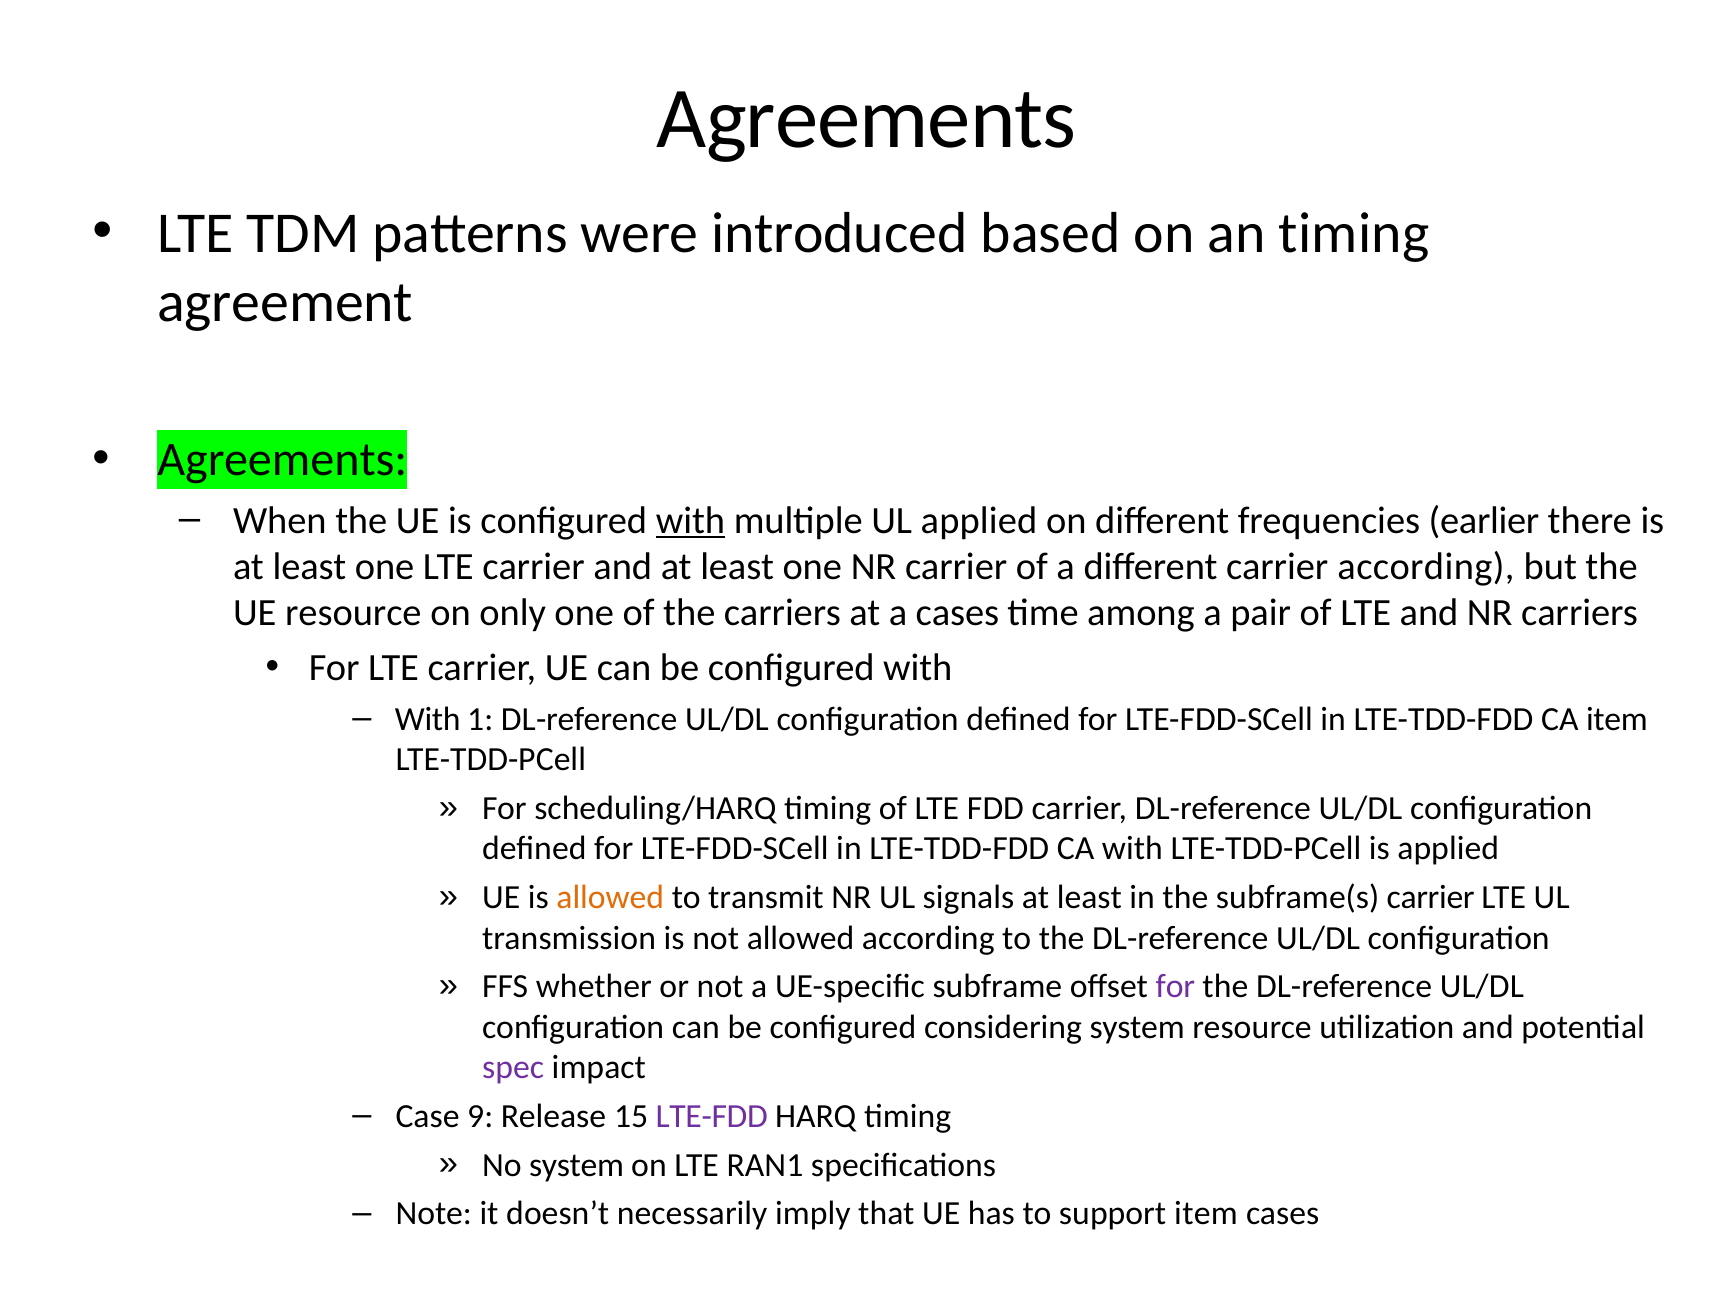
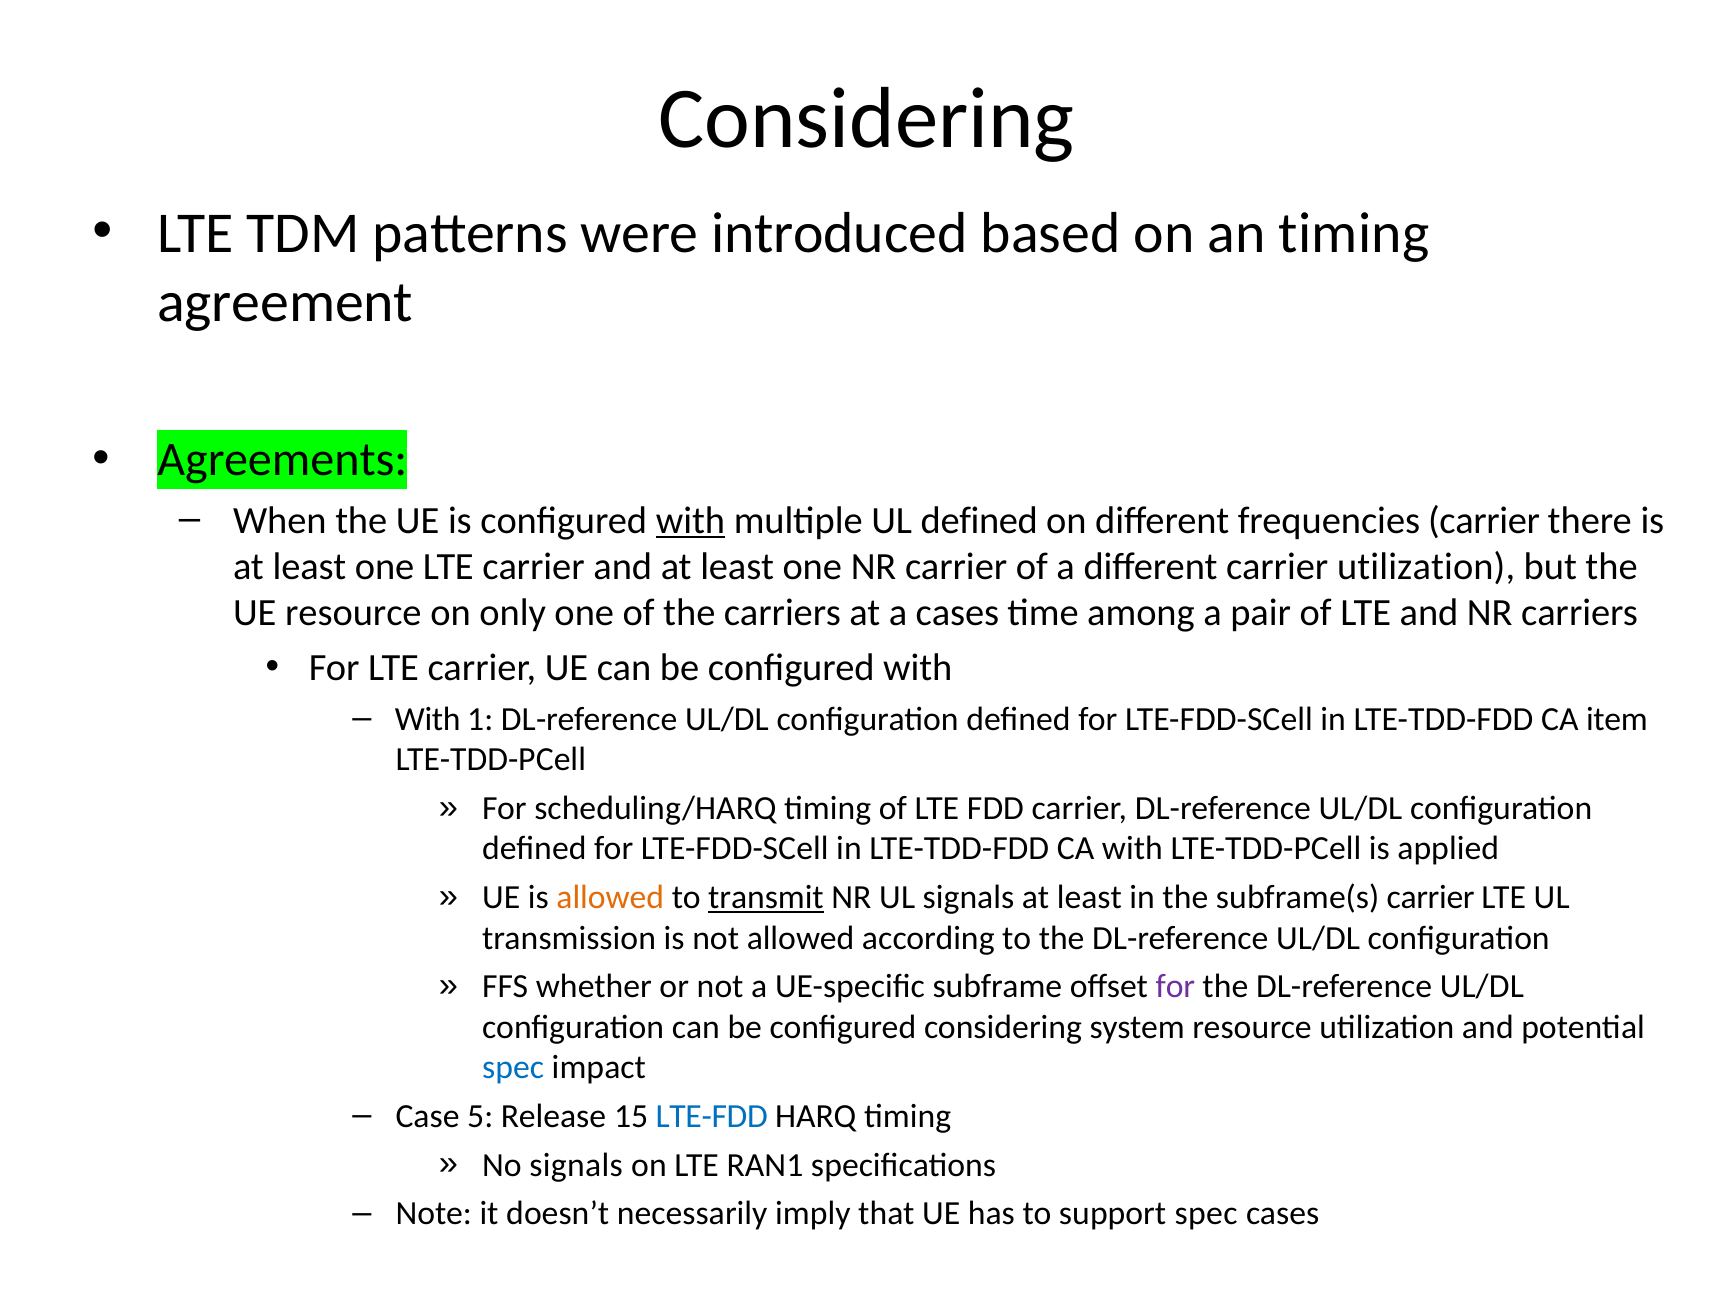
Agreements at (867, 119): Agreements -> Considering
UL applied: applied -> defined
frequencies earlier: earlier -> carrier
carrier according: according -> utilization
transmit underline: none -> present
spec at (513, 1067) colour: purple -> blue
9: 9 -> 5
LTE-FDD colour: purple -> blue
No system: system -> signals
support item: item -> spec
